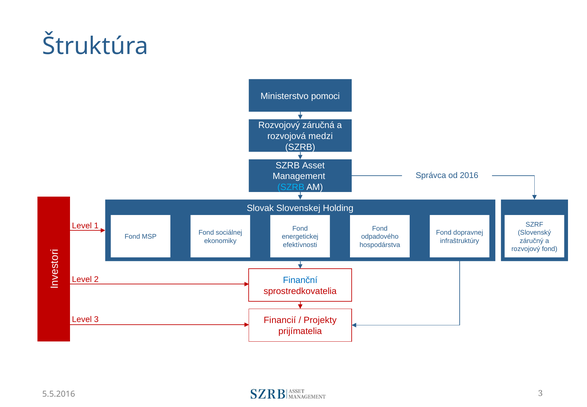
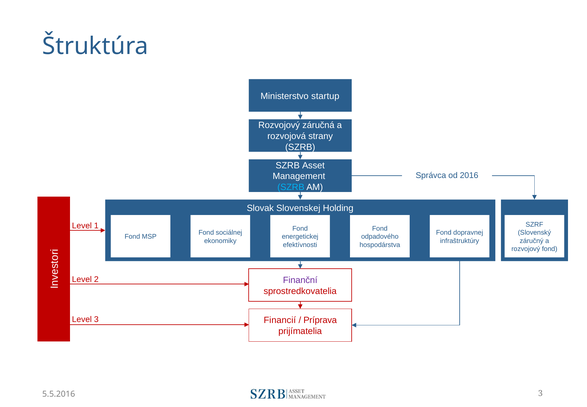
pomoci: pomoci -> startup
medzi: medzi -> strany
Finanční colour: blue -> purple
Projekty: Projekty -> Príprava
